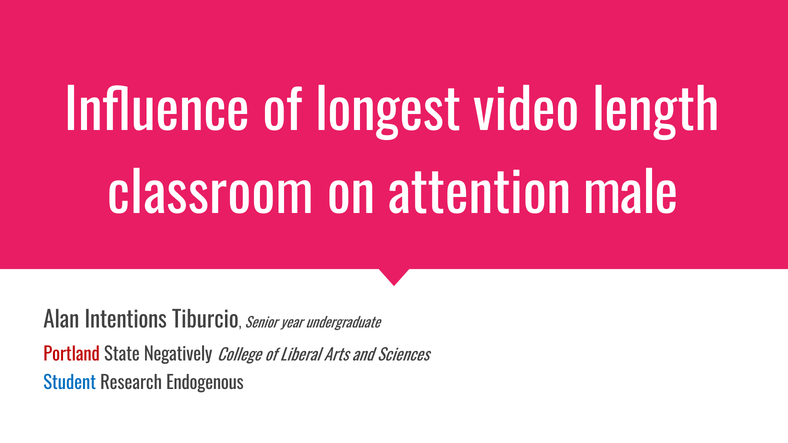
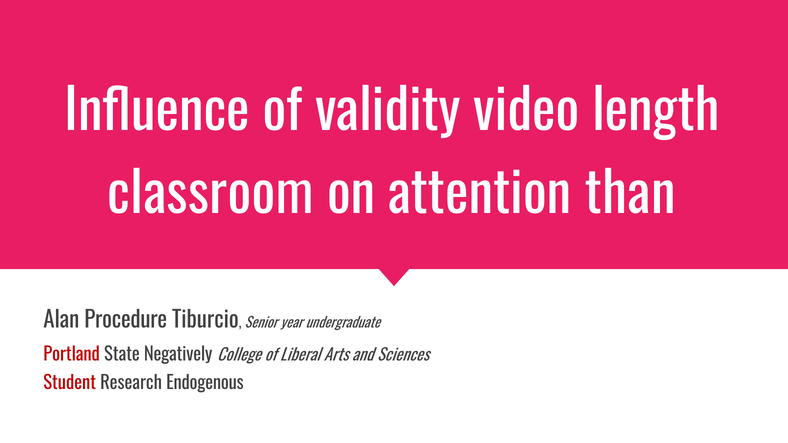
longest: longest -> validity
male: male -> than
Intentions: Intentions -> Procedure
Student colour: blue -> red
